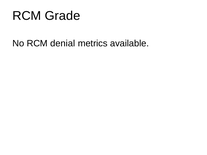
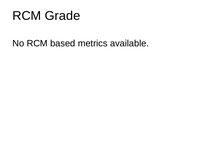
denial: denial -> based
